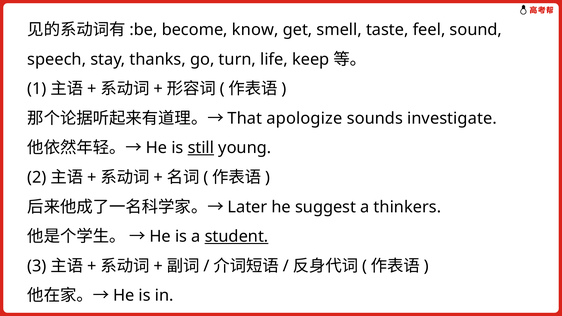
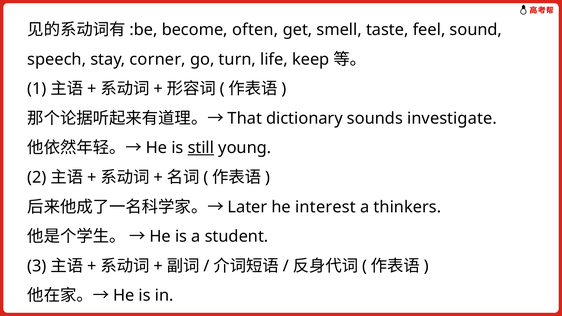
know: know -> often
thanks: thanks -> corner
apologize: apologize -> dictionary
suggest: suggest -> interest
student underline: present -> none
